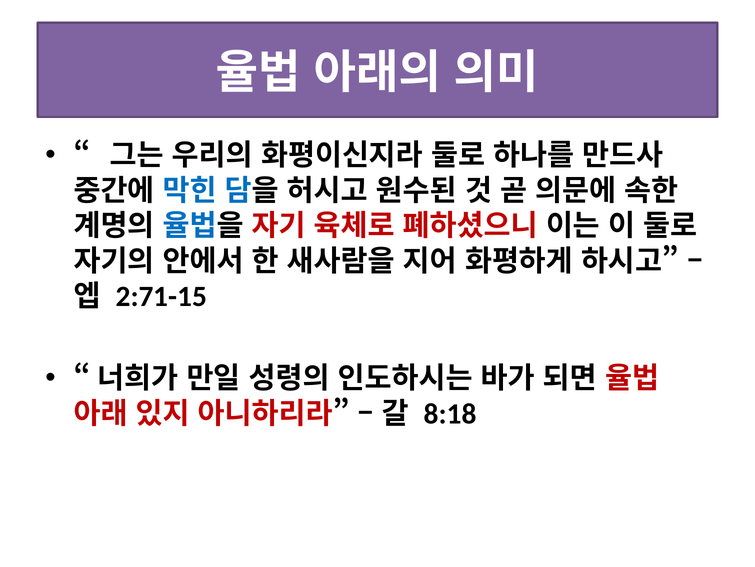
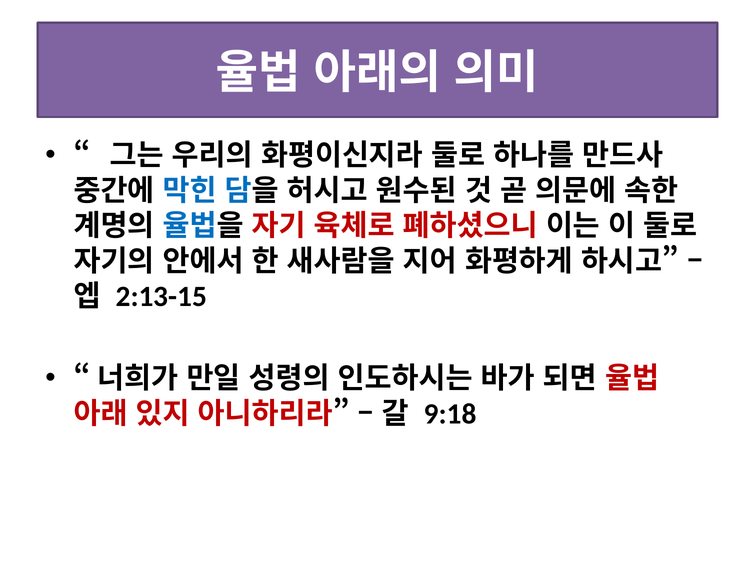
2:71-15: 2:71-15 -> 2:13-15
8:18: 8:18 -> 9:18
